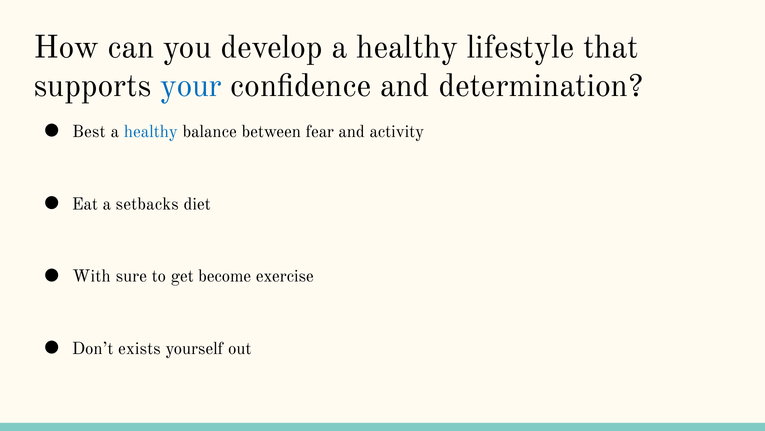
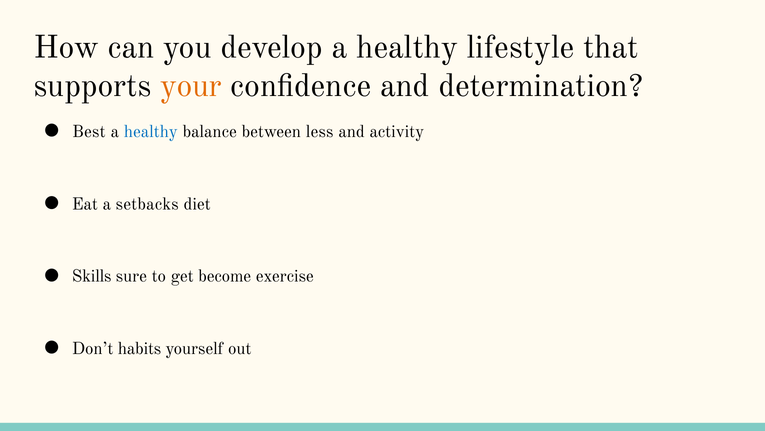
your colour: blue -> orange
fear: fear -> less
With: With -> Skills
exists: exists -> habits
